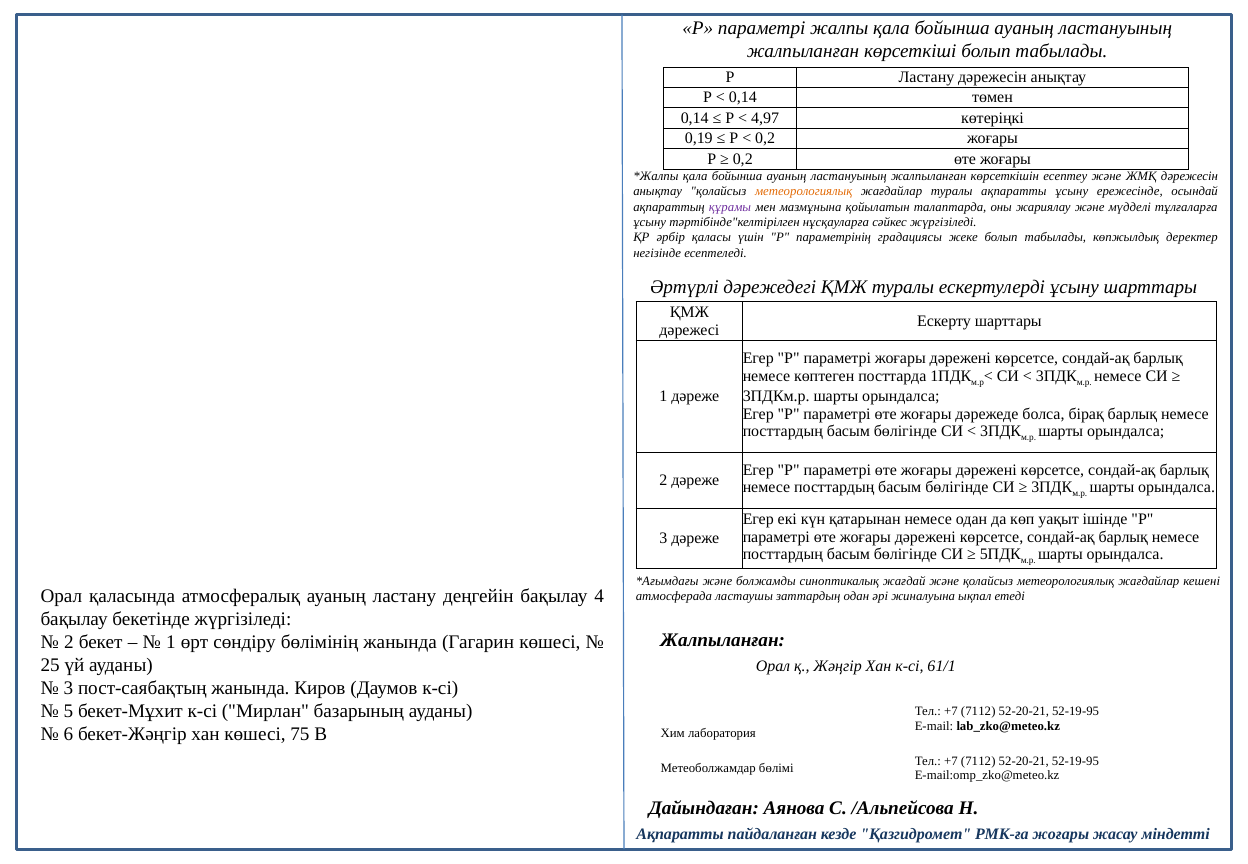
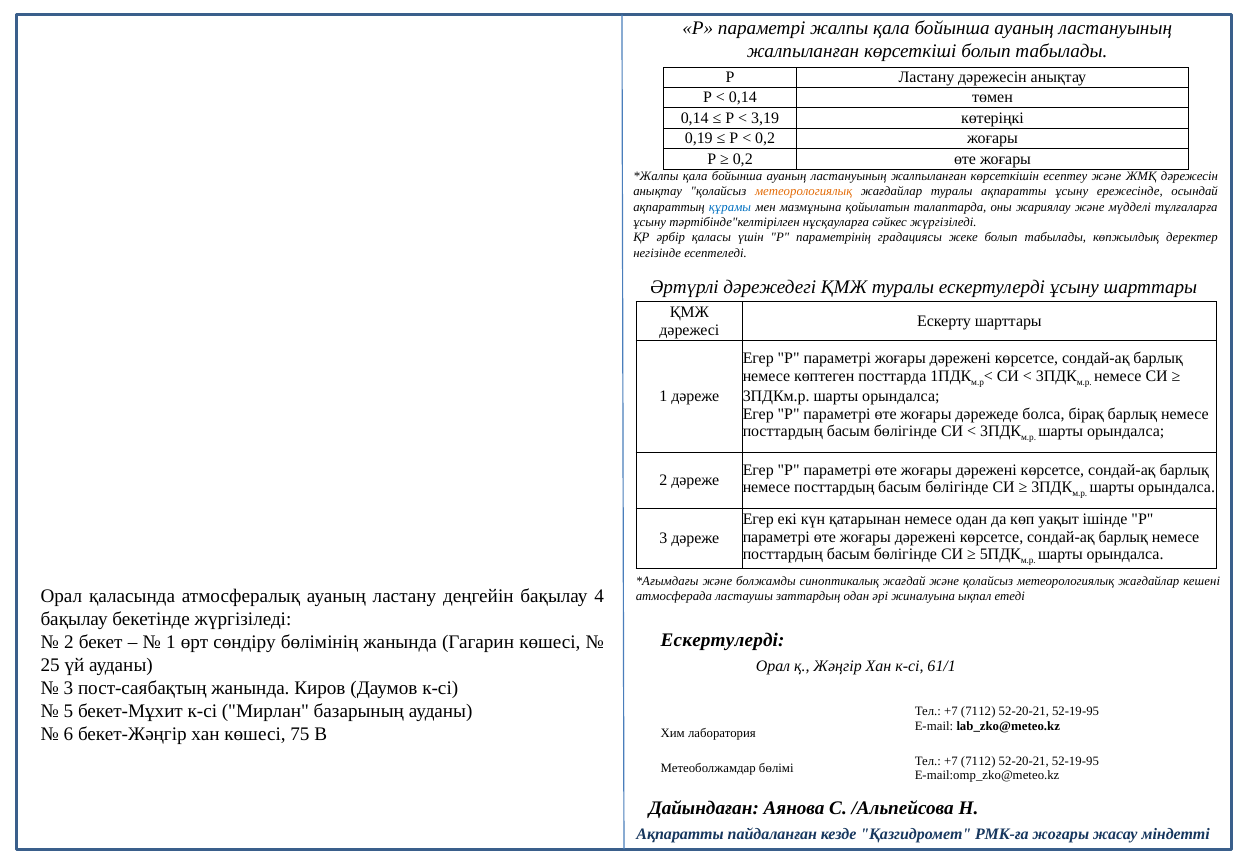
4,97: 4,97 -> 3,19
құрамы colour: purple -> blue
Жалпыланған at (723, 641): Жалпыланған -> Ескертулерді
